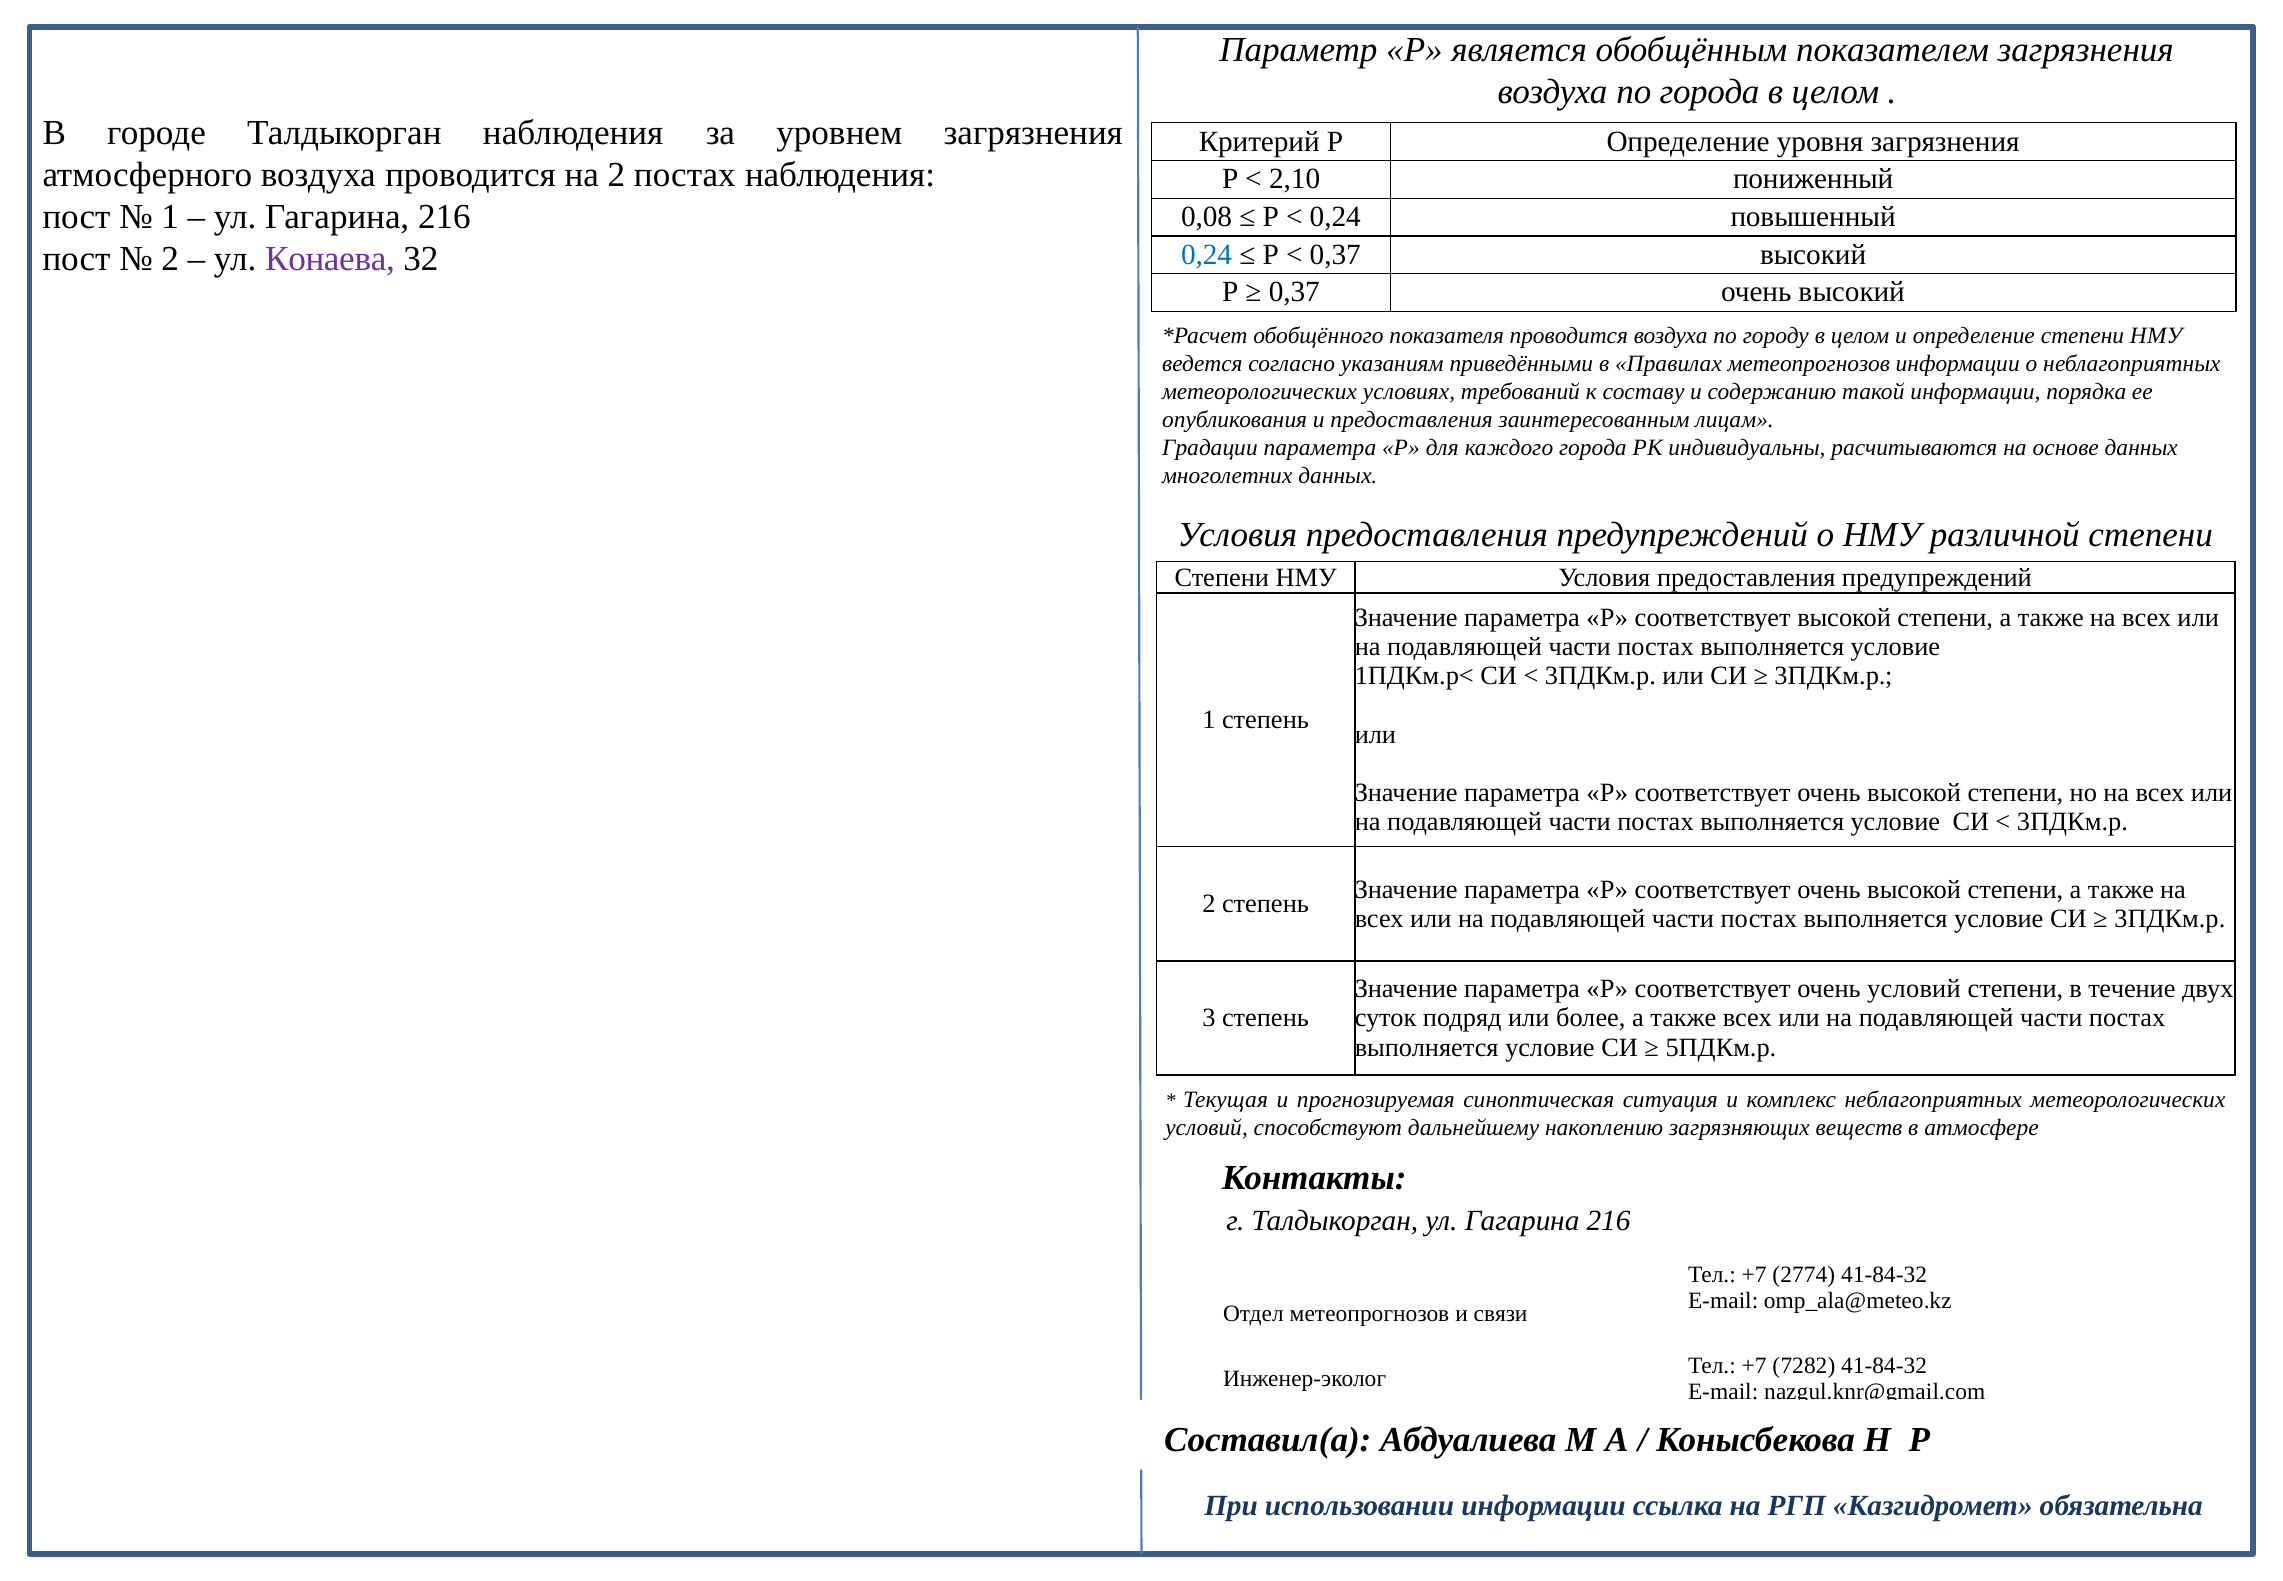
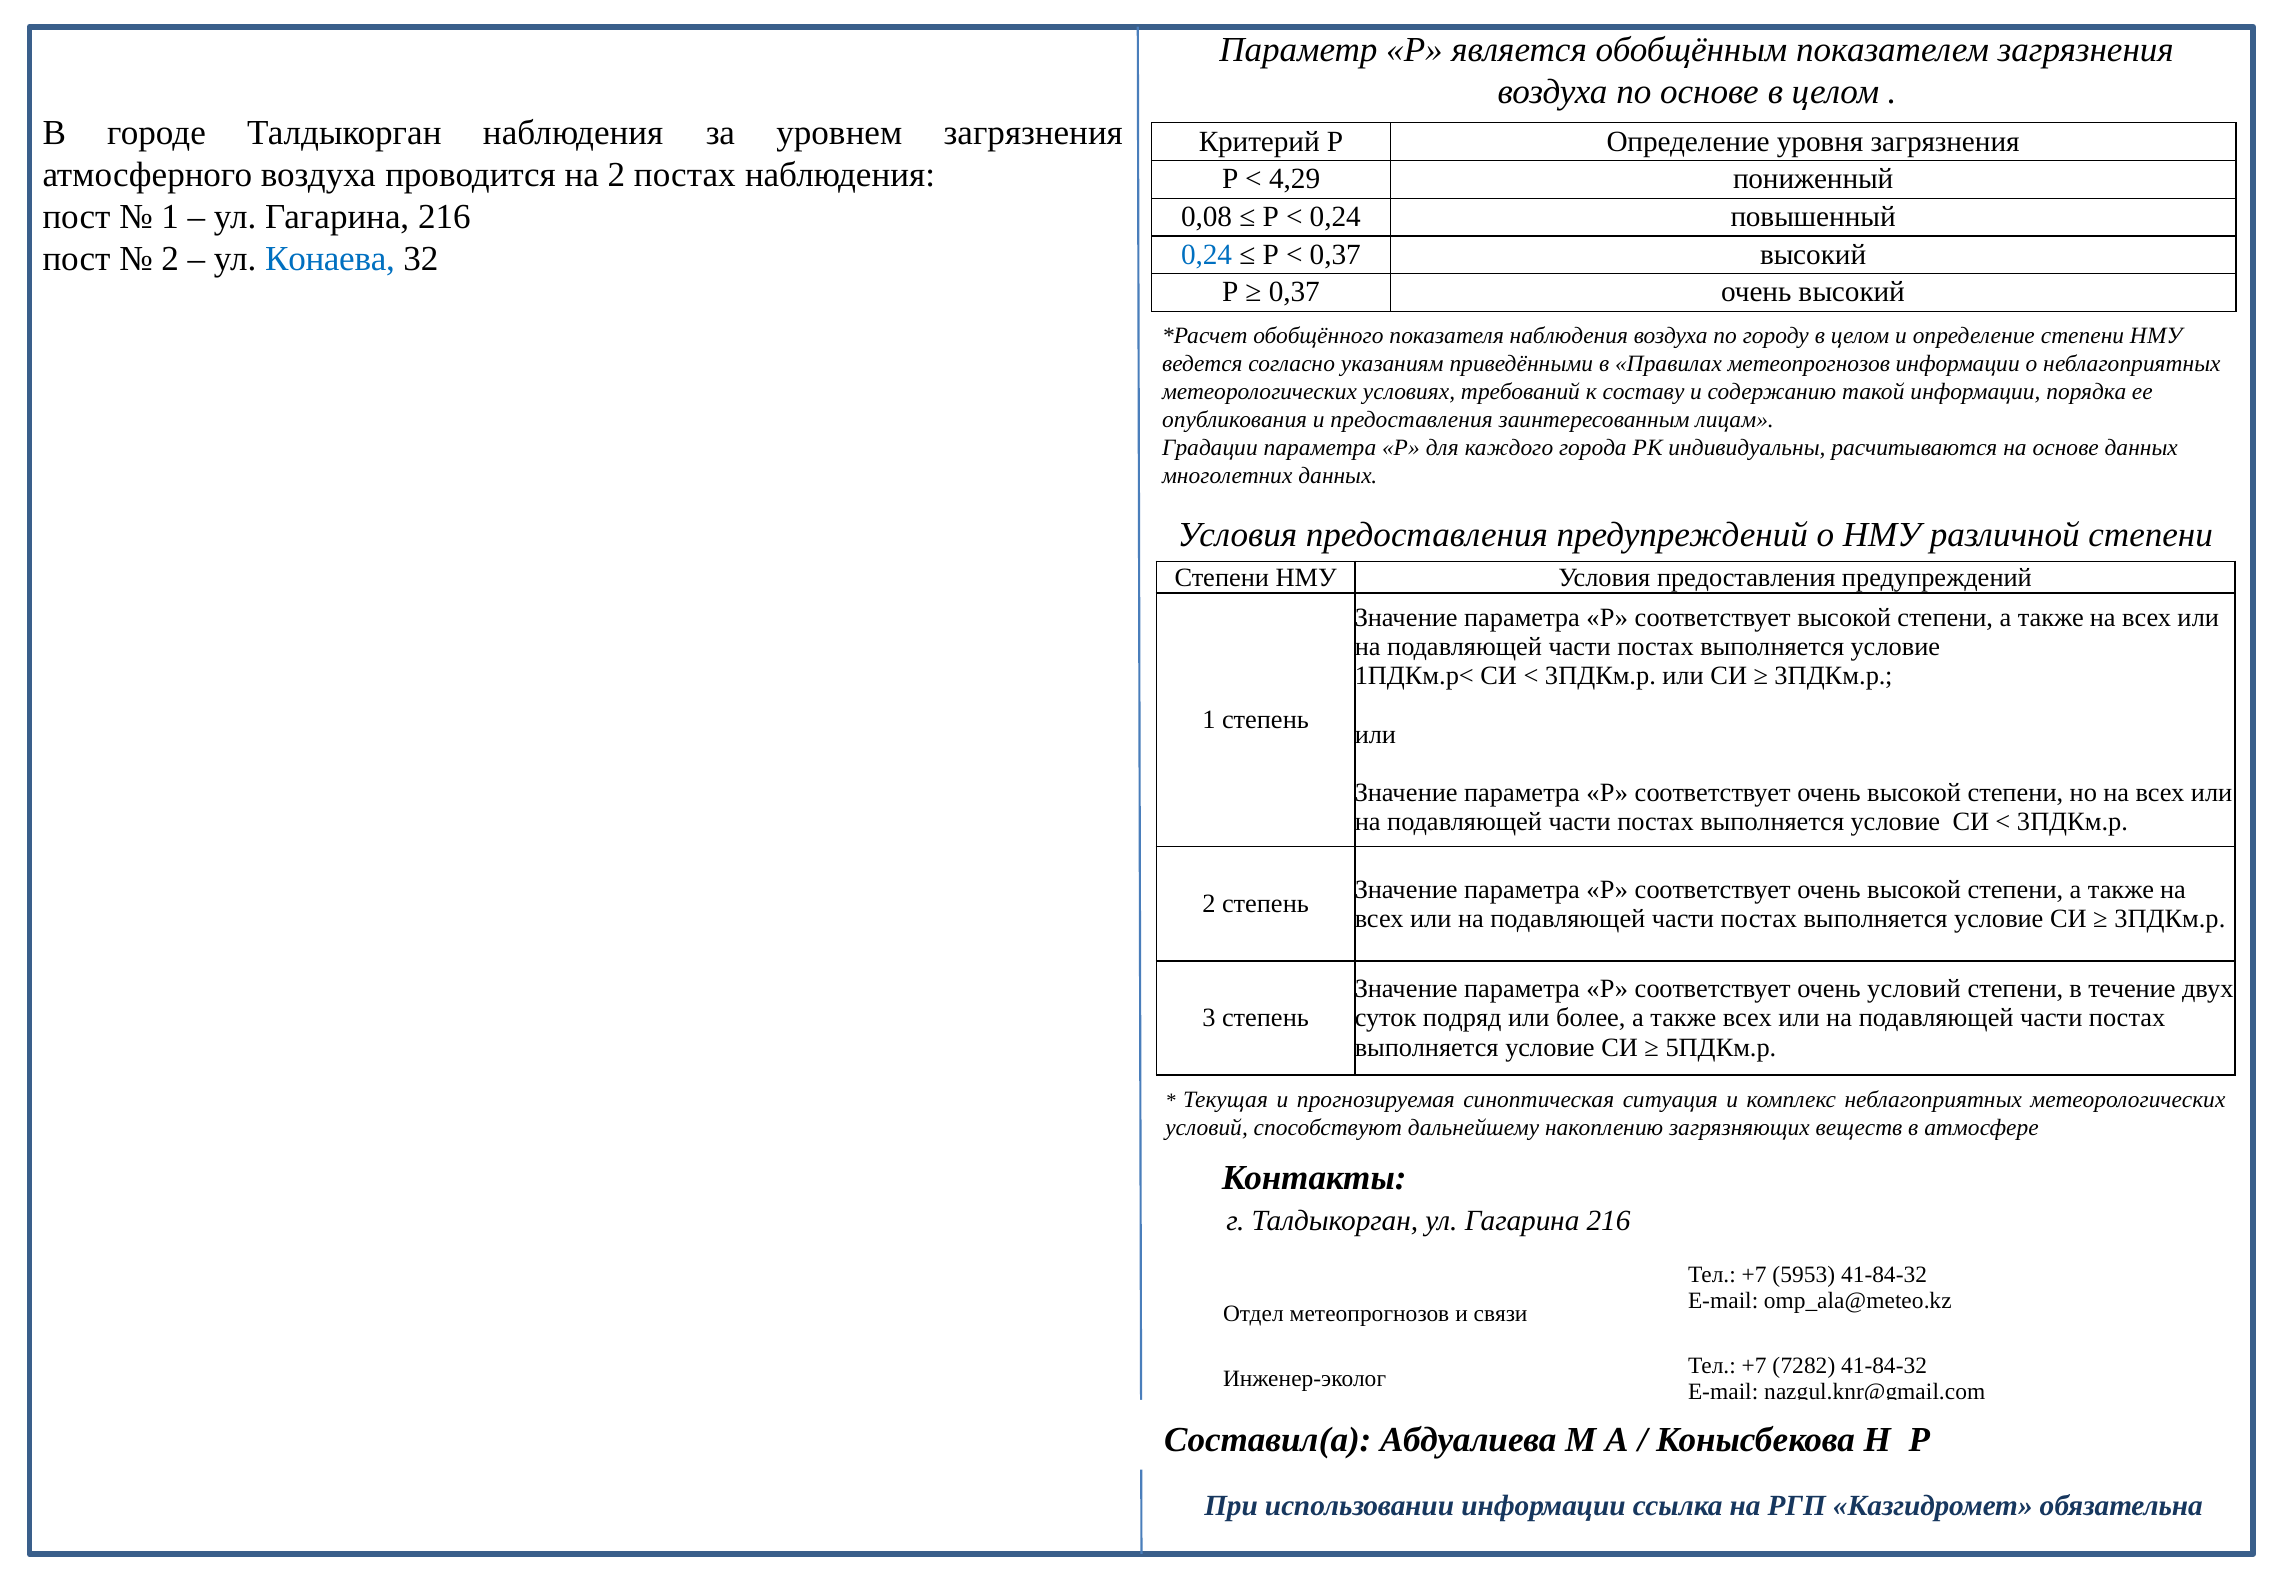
по города: города -> основе
2,10: 2,10 -> 4,29
Конаева colour: purple -> blue
показателя проводится: проводится -> наблюдения
2774: 2774 -> 5953
